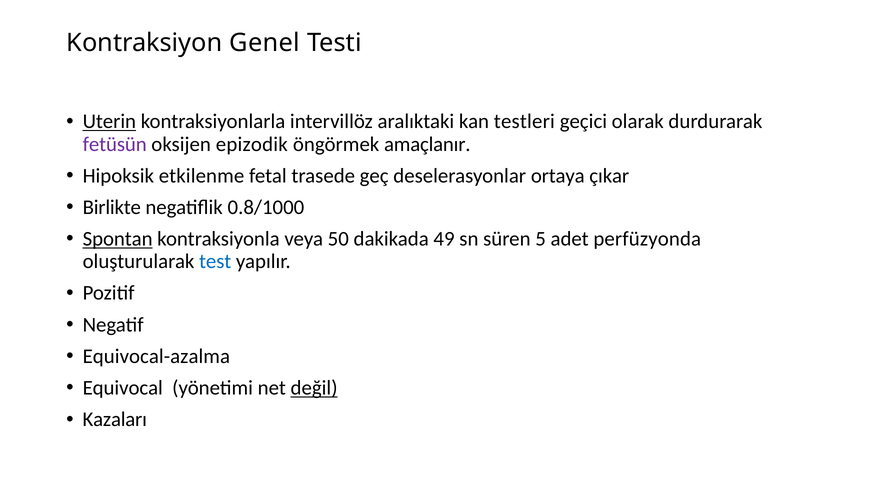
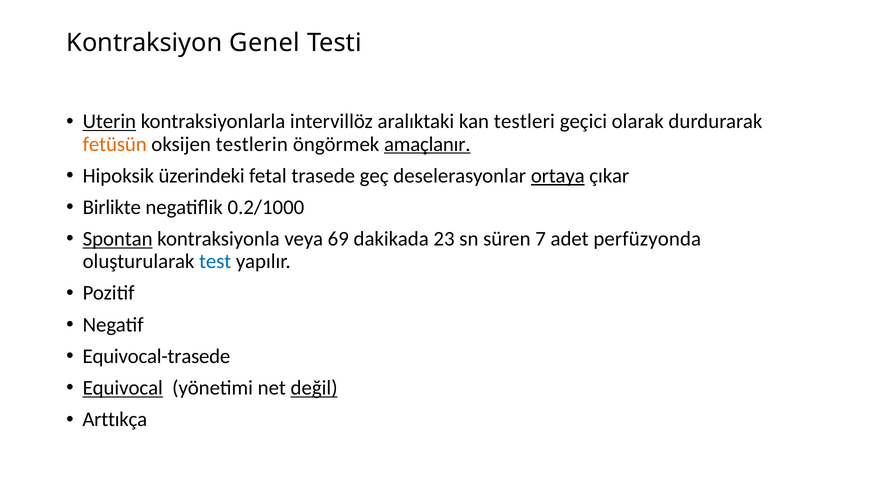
fetüsün colour: purple -> orange
epizodik: epizodik -> testlerin
amaçlanır underline: none -> present
etkilenme: etkilenme -> üzerindeki
ortaya underline: none -> present
0.8/1000: 0.8/1000 -> 0.2/1000
50: 50 -> 69
49: 49 -> 23
5: 5 -> 7
Equivocal-azalma: Equivocal-azalma -> Equivocal-trasede
Equivocal underline: none -> present
Kazaları: Kazaları -> Arttıkça
